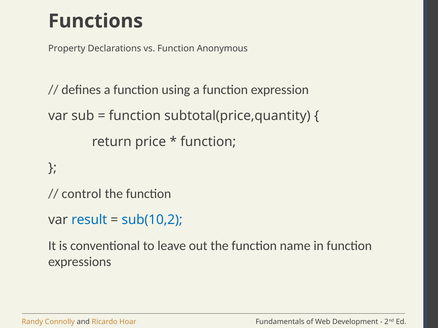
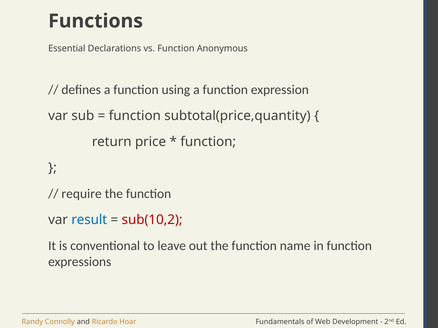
Property: Property -> Essential
control: control -> require
sub(10,2 colour: blue -> red
